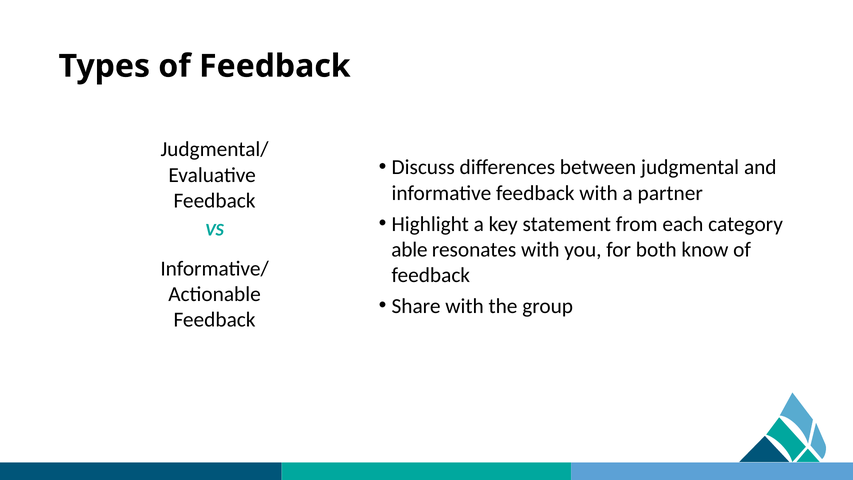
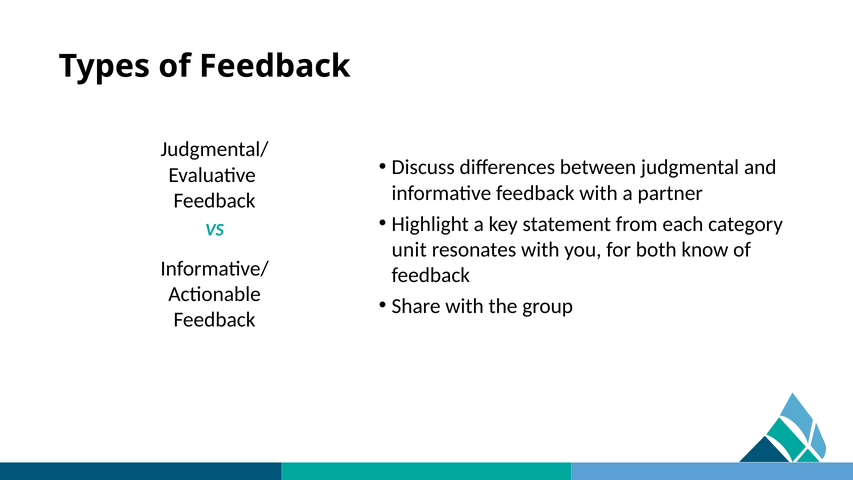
able: able -> unit
